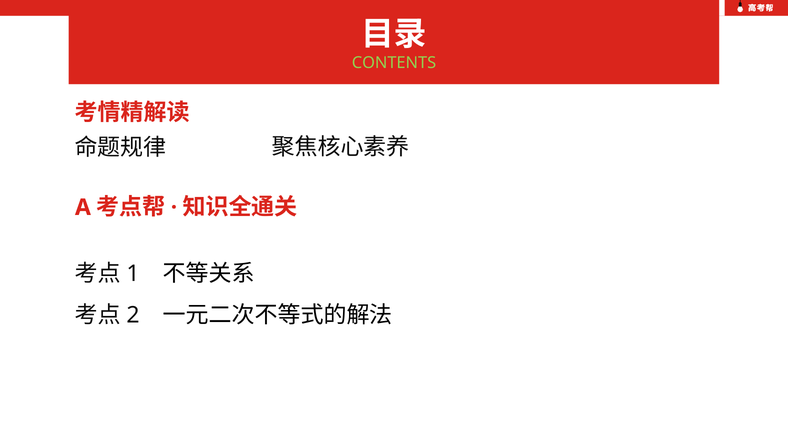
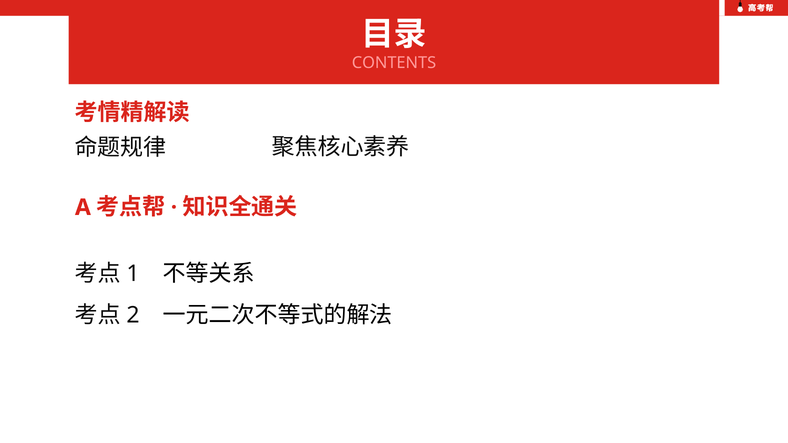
CONTENTS colour: light green -> pink
